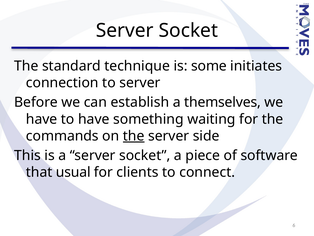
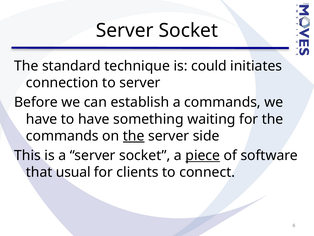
some: some -> could
a themselves: themselves -> commands
piece underline: none -> present
